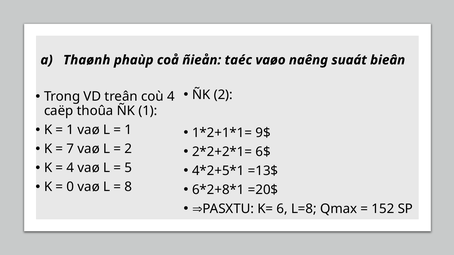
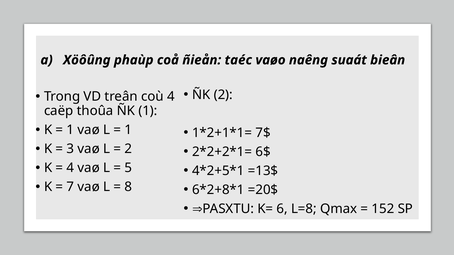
Thaønh: Thaønh -> Xöôûng
9$: 9$ -> 7$
7: 7 -> 3
0: 0 -> 7
